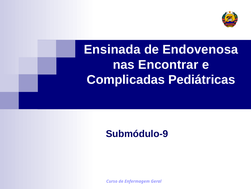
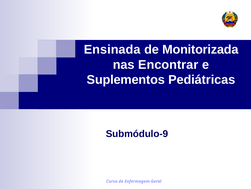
Endovenosa: Endovenosa -> Monitorizada
Complicadas: Complicadas -> Suplementos
